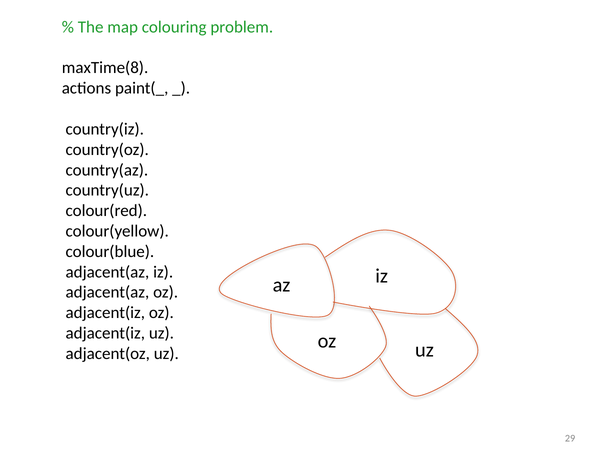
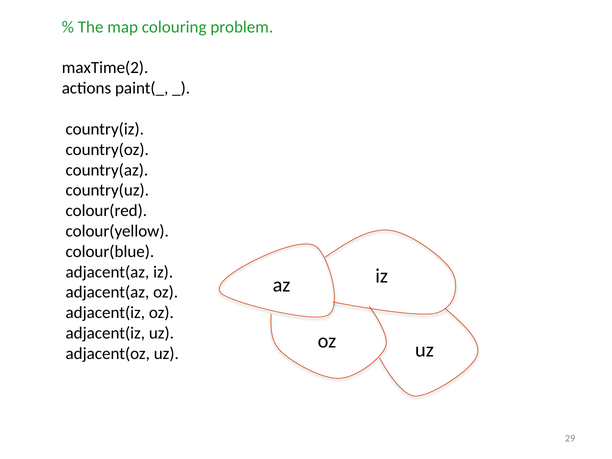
maxTime(8: maxTime(8 -> maxTime(2
